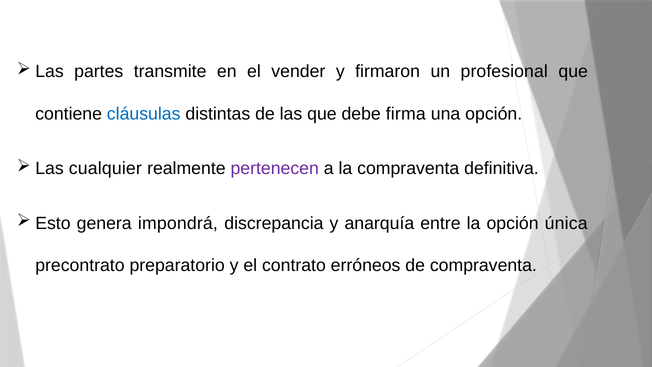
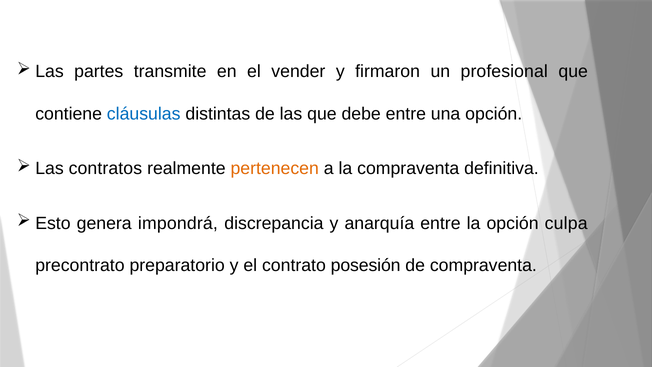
debe firma: firma -> entre
cualquier: cualquier -> contratos
pertenecen colour: purple -> orange
única: única -> culpa
erróneos: erróneos -> posesión
